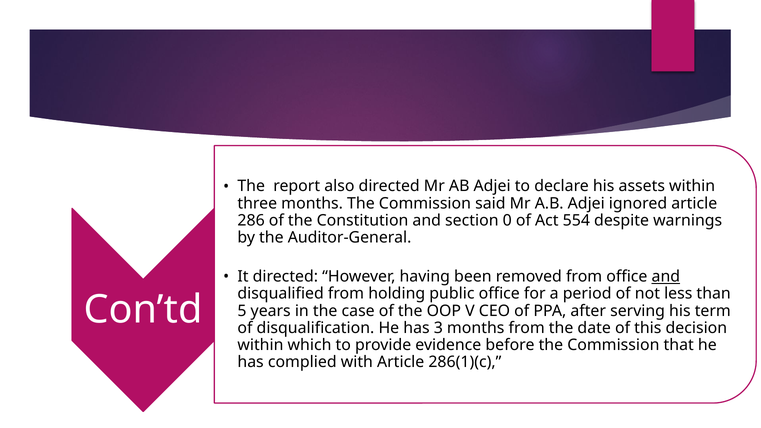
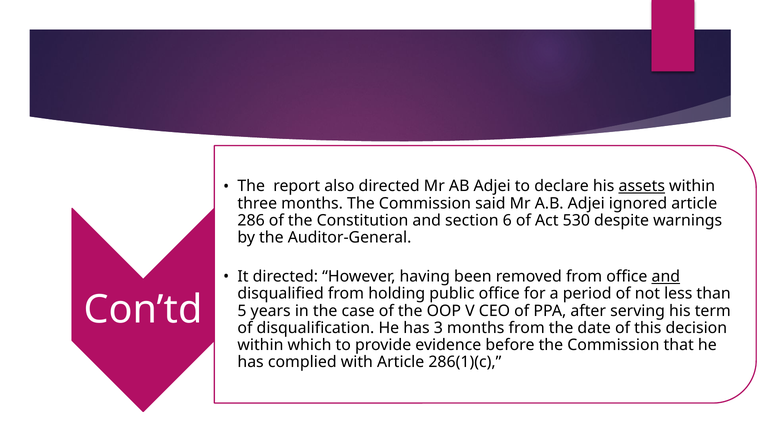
assets underline: none -> present
0: 0 -> 6
554: 554 -> 530
